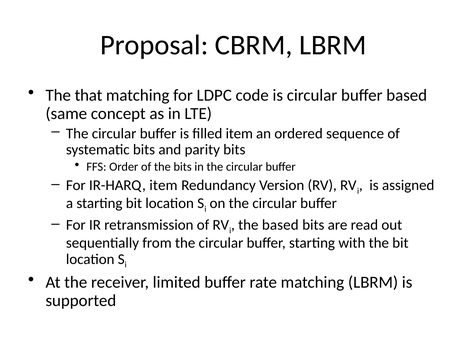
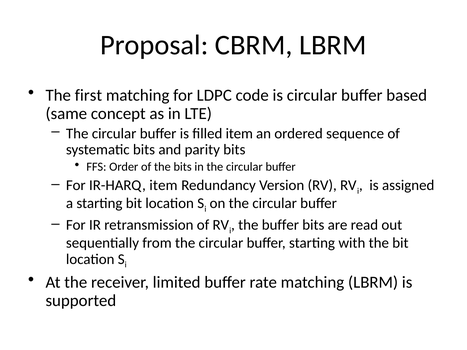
that: that -> first
the based: based -> buffer
